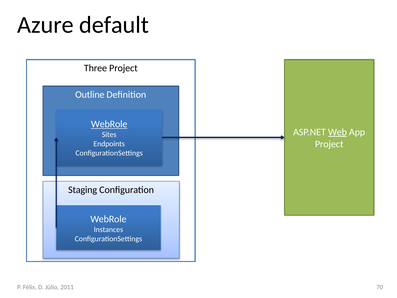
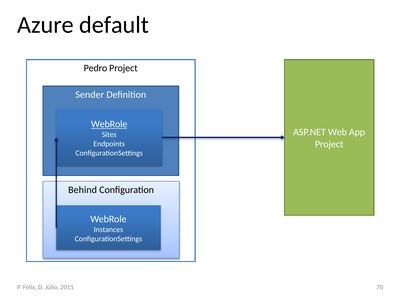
Three: Three -> Pedro
Outline: Outline -> Sender
Web underline: present -> none
Staging: Staging -> Behind
